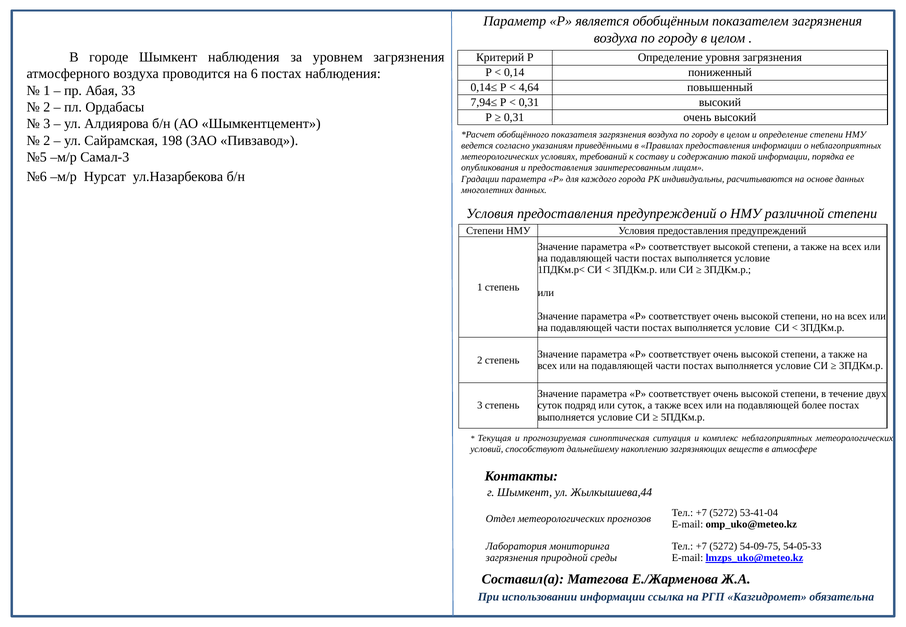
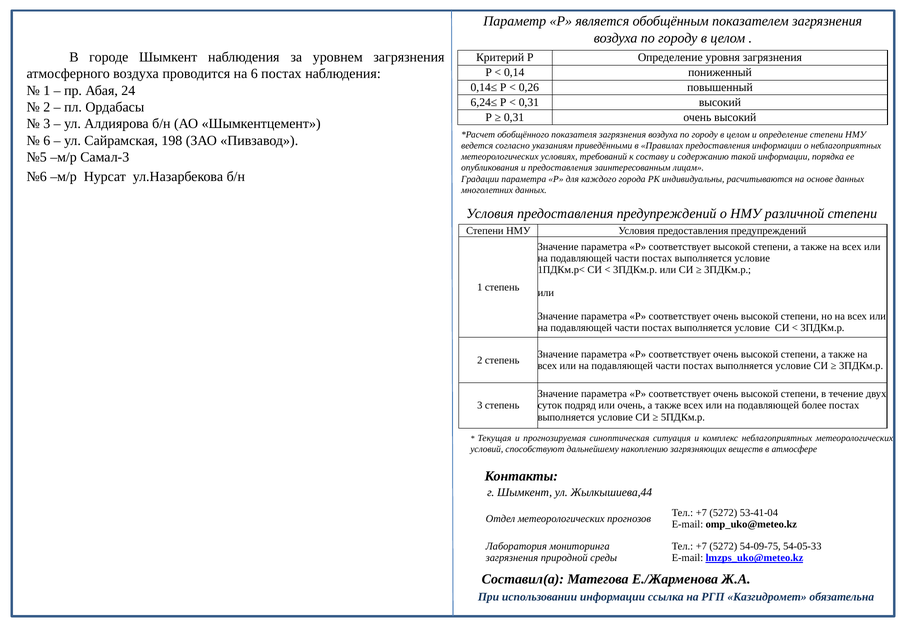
4,64: 4,64 -> 0,26
33: 33 -> 24
7,94≤: 7,94≤ -> 6,24≤
2 at (47, 141): 2 -> 6
или суток: суток -> очень
